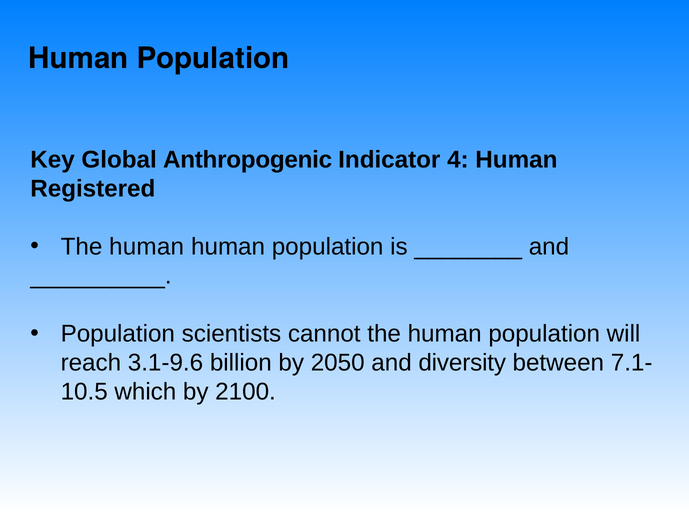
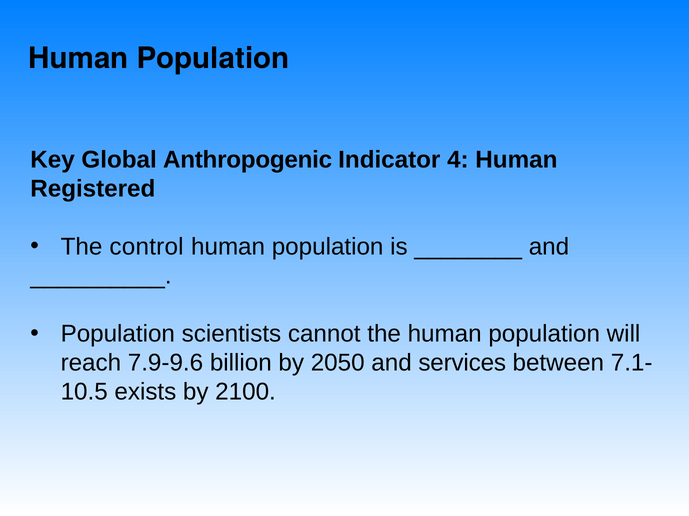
human at (147, 247): human -> control
3.1-9.6: 3.1-9.6 -> 7.9-9.6
diversity: diversity -> services
which: which -> exists
